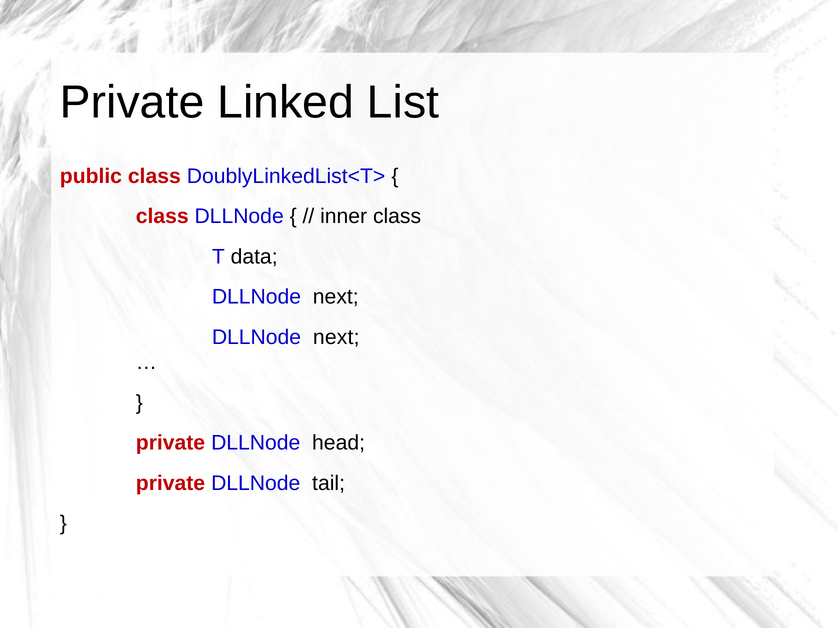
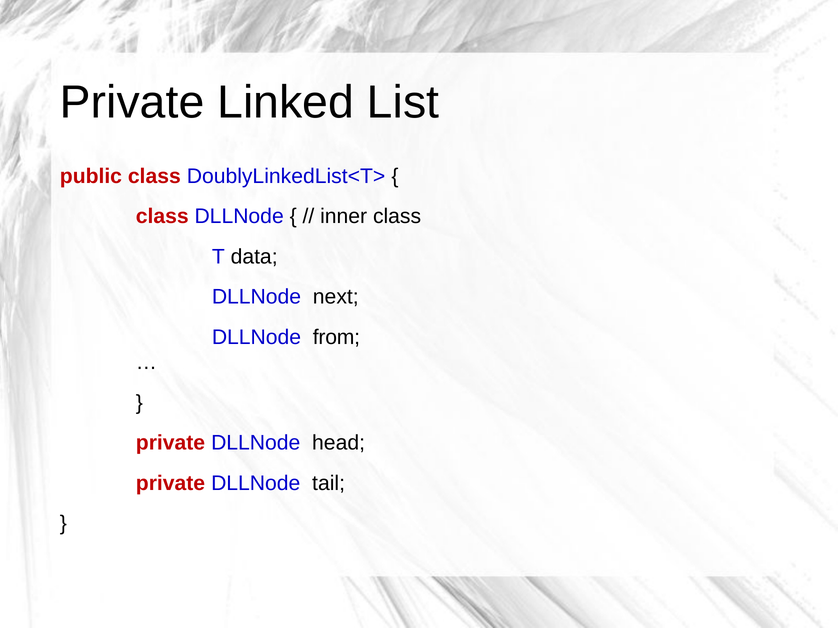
next at (336, 337): next -> from
